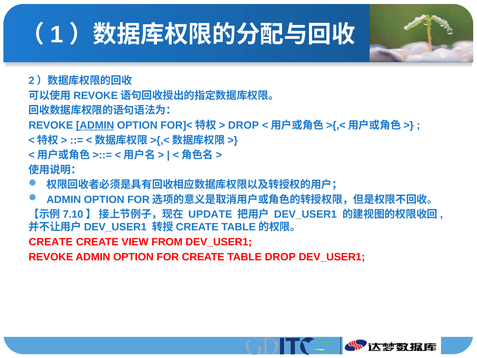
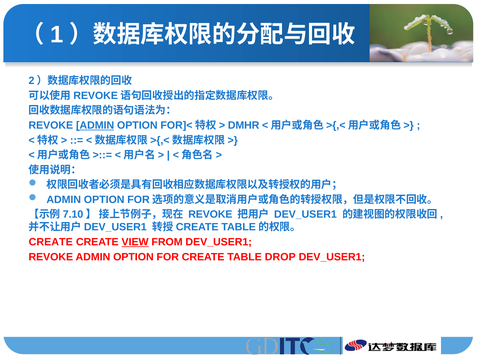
DROP at (243, 125): DROP -> DMHR
UPDATE at (210, 214): UPDATE -> REVOKE
VIEW underline: none -> present
